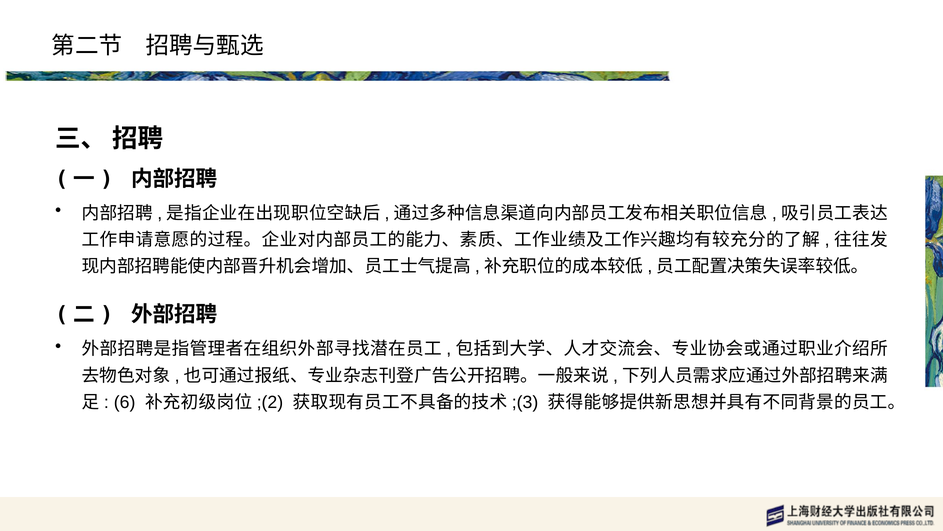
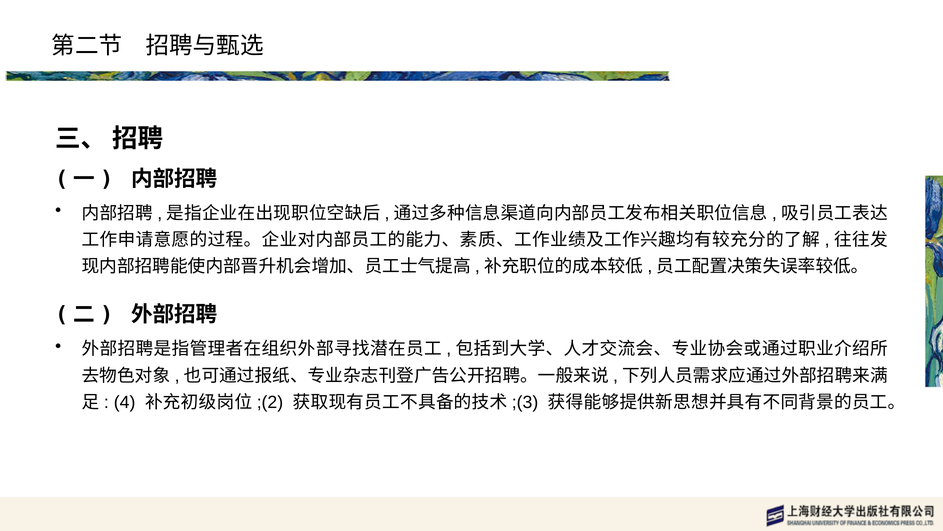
6: 6 -> 4
